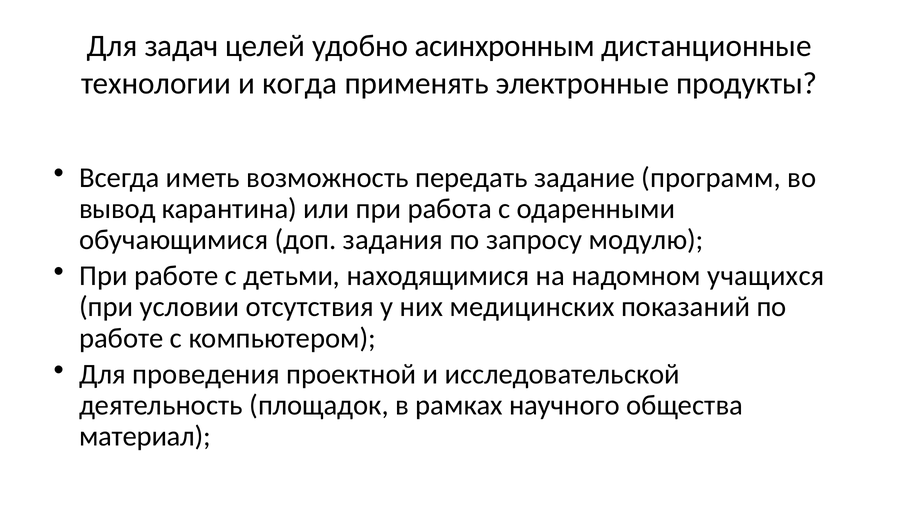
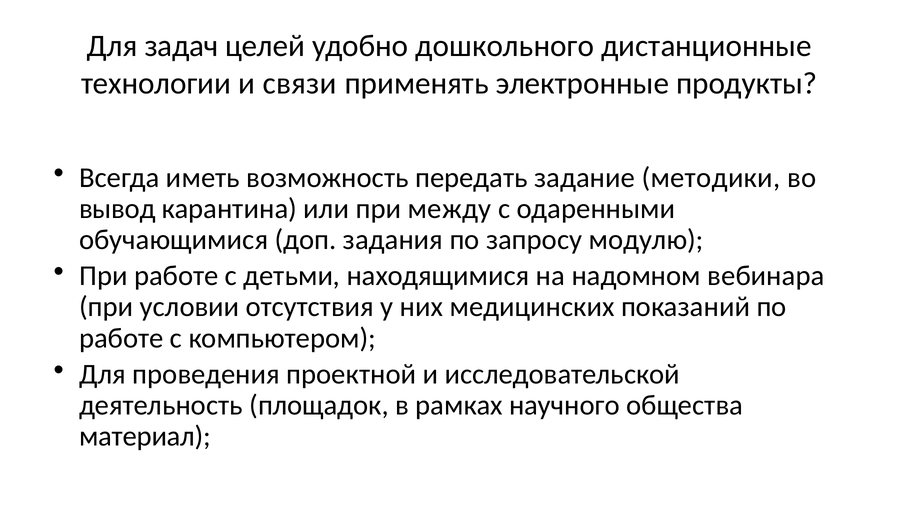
асинхронным: асинхронным -> дошкольного
когда: когда -> связи
программ: программ -> методики
работа: работа -> между
учащихся: учащихся -> вебинара
